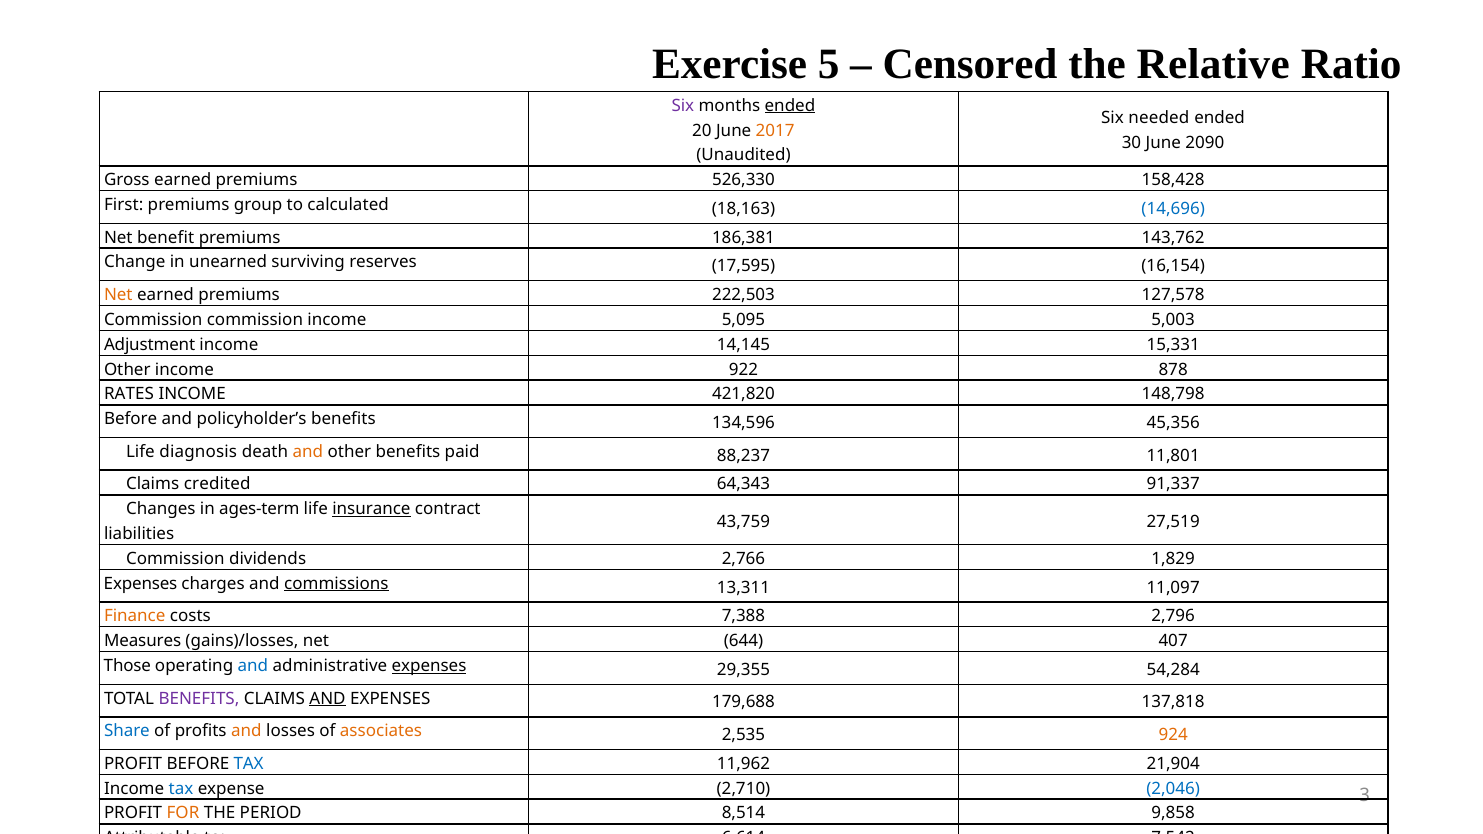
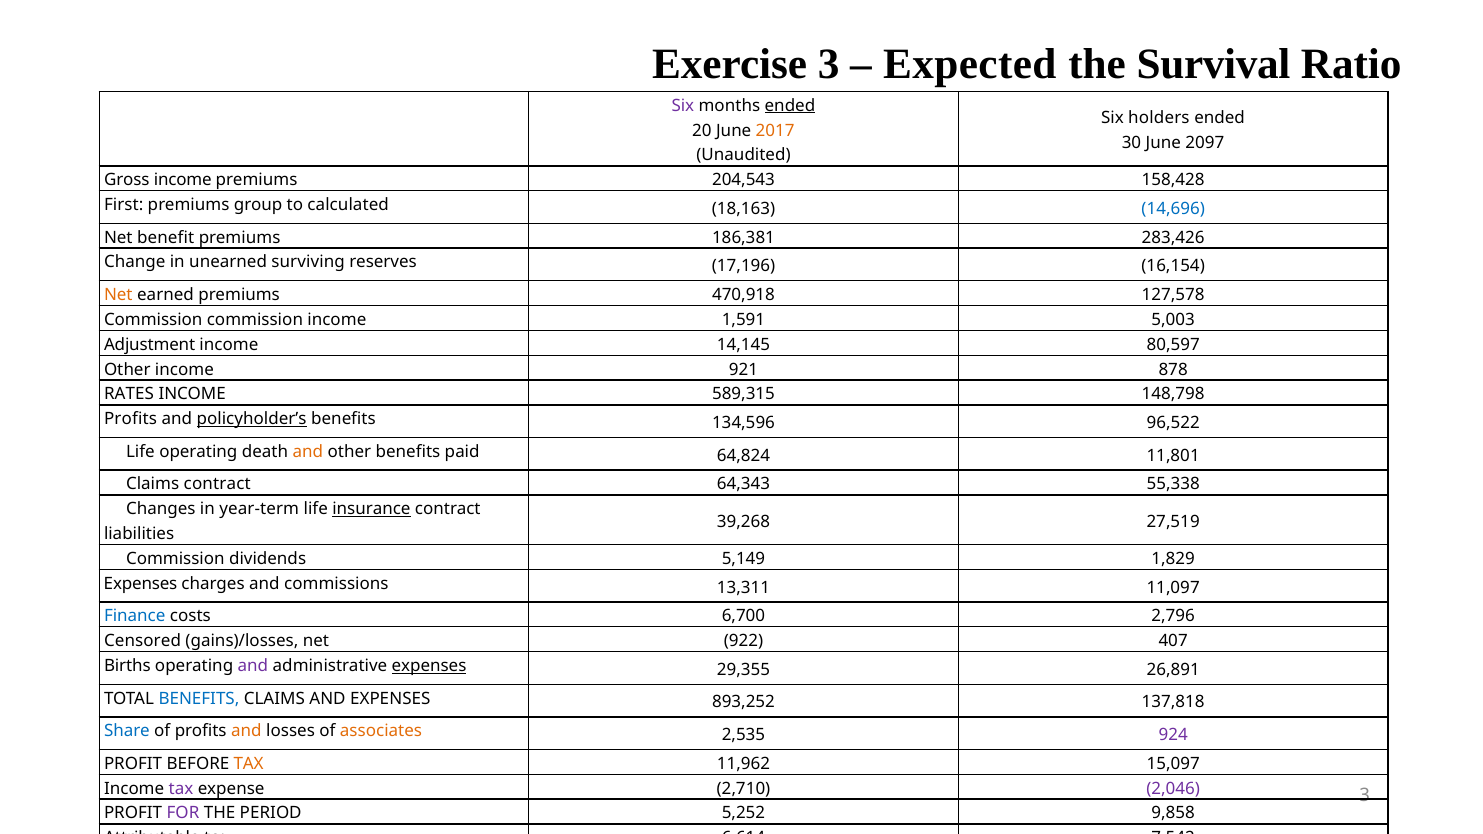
Exercise 5: 5 -> 3
Censored: Censored -> Expected
Relative: Relative -> Survival
Six needed: needed -> holders
2090: 2090 -> 2097
Gross earned: earned -> income
526,330: 526,330 -> 204,543
143,762: 143,762 -> 283,426
17,595: 17,595 -> 17,196
222,503: 222,503 -> 470,918
5,095: 5,095 -> 1,591
15,331: 15,331 -> 80,597
922: 922 -> 921
421,820: 421,820 -> 589,315
Before at (131, 419): Before -> Profits
policyholder’s underline: none -> present
45,356: 45,356 -> 96,522
Life diagnosis: diagnosis -> operating
88,237: 88,237 -> 64,824
Claims credited: credited -> contract
91,337: 91,337 -> 55,338
ages-term: ages-term -> year-term
43,759: 43,759 -> 39,268
2,766: 2,766 -> 5,149
commissions underline: present -> none
Finance colour: orange -> blue
7,388: 7,388 -> 6,700
Measures: Measures -> Censored
644: 644 -> 922
Those: Those -> Births
and at (253, 666) colour: blue -> purple
54,284: 54,284 -> 26,891
BENEFITS at (199, 699) colour: purple -> blue
AND at (328, 699) underline: present -> none
179,688: 179,688 -> 893,252
924 colour: orange -> purple
TAX at (249, 764) colour: blue -> orange
21,904: 21,904 -> 15,097
tax at (181, 789) colour: blue -> purple
2,046 colour: blue -> purple
FOR colour: orange -> purple
8,514: 8,514 -> 5,252
